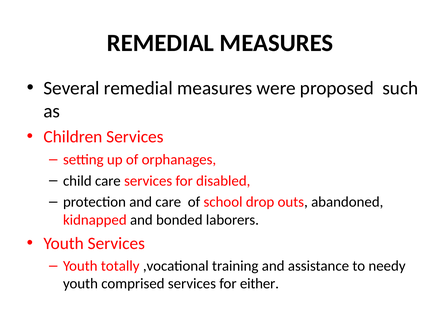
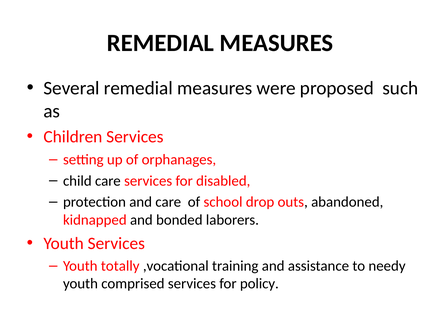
either: either -> policy
